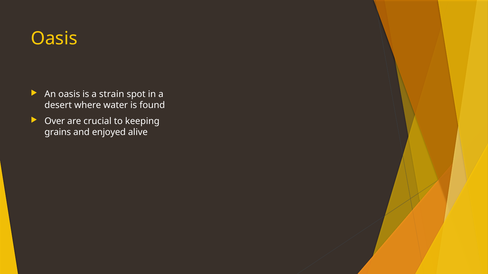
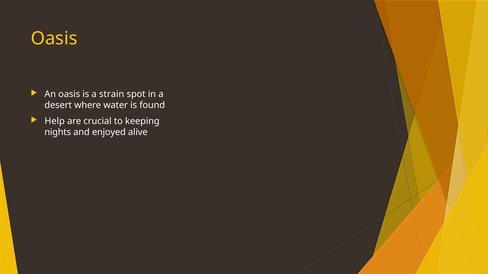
Over: Over -> Help
grains: grains -> nights
